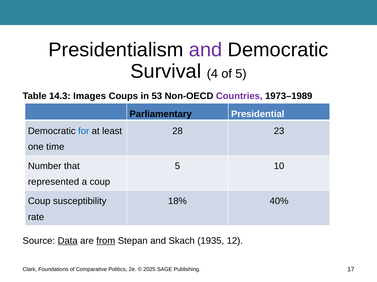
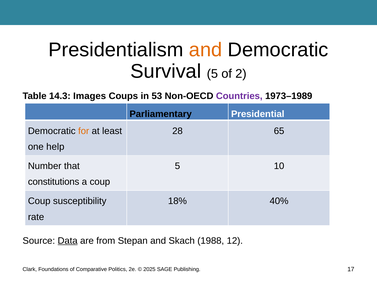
and at (206, 50) colour: purple -> orange
Survival 4: 4 -> 5
of 5: 5 -> 2
for colour: blue -> orange
23: 23 -> 65
time: time -> help
represented: represented -> constitutions
from underline: present -> none
1935: 1935 -> 1988
